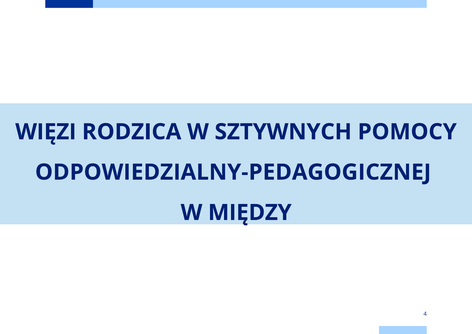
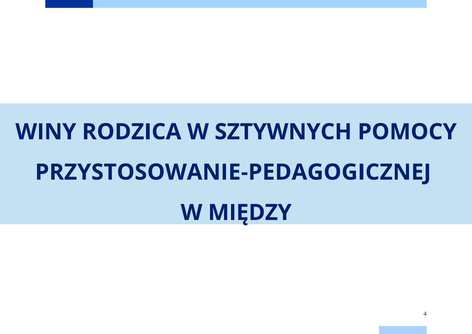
WIĘZI: WIĘZI -> WINY
ODPOWIEDZIALNY-PEDAGOGICZNEJ: ODPOWIEDZIALNY-PEDAGOGICZNEJ -> PRZYSTOSOWANIE-PEDAGOGICZNEJ
